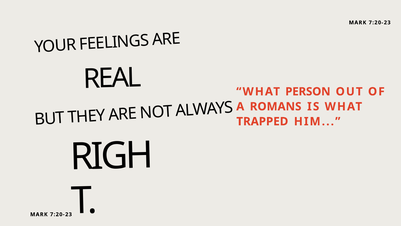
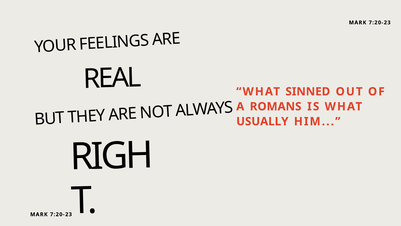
PERSON: PERSON -> SINNED
TRAPPED: TRAPPED -> USUALLY
